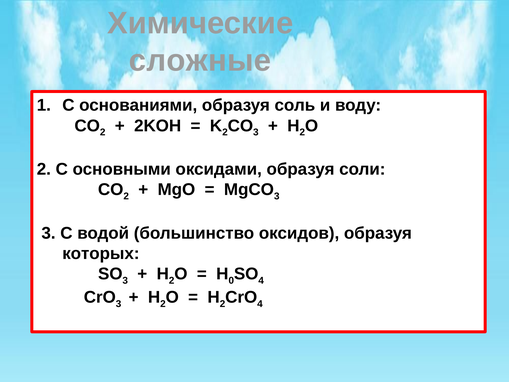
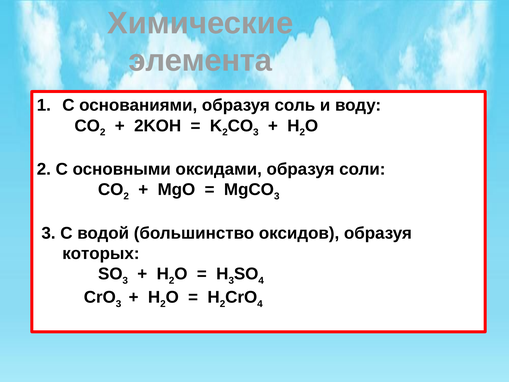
сложные: сложные -> элемента
0 at (231, 280): 0 -> 3
